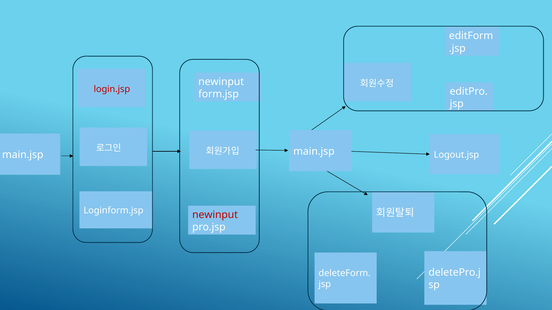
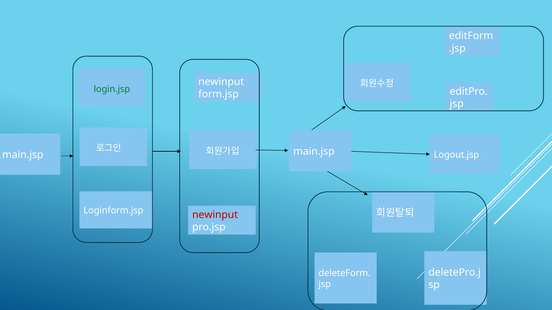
login.jsp colour: red -> green
